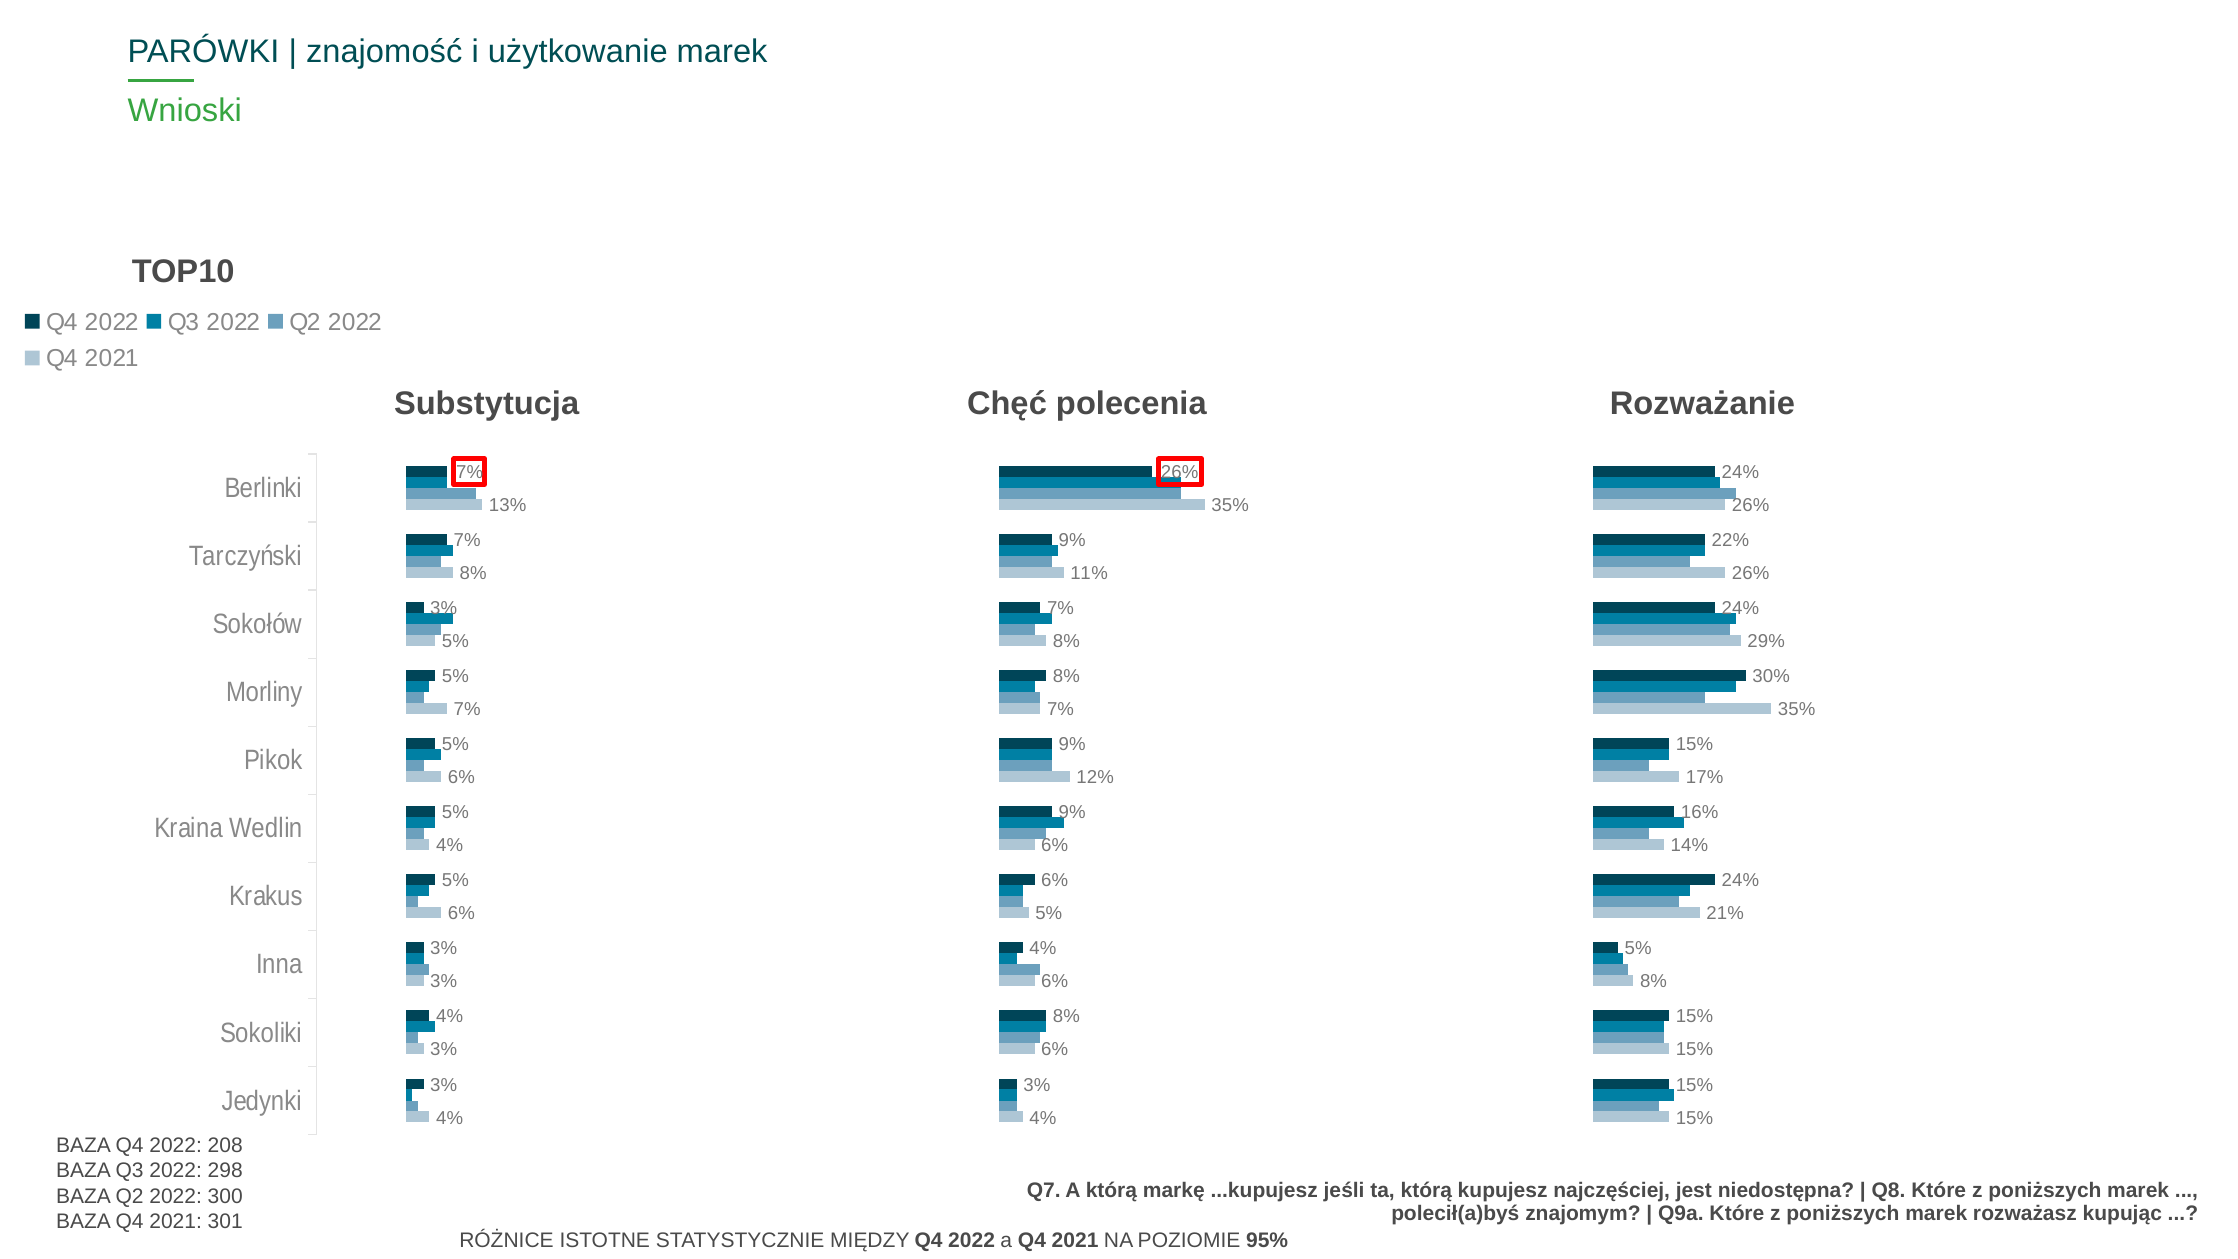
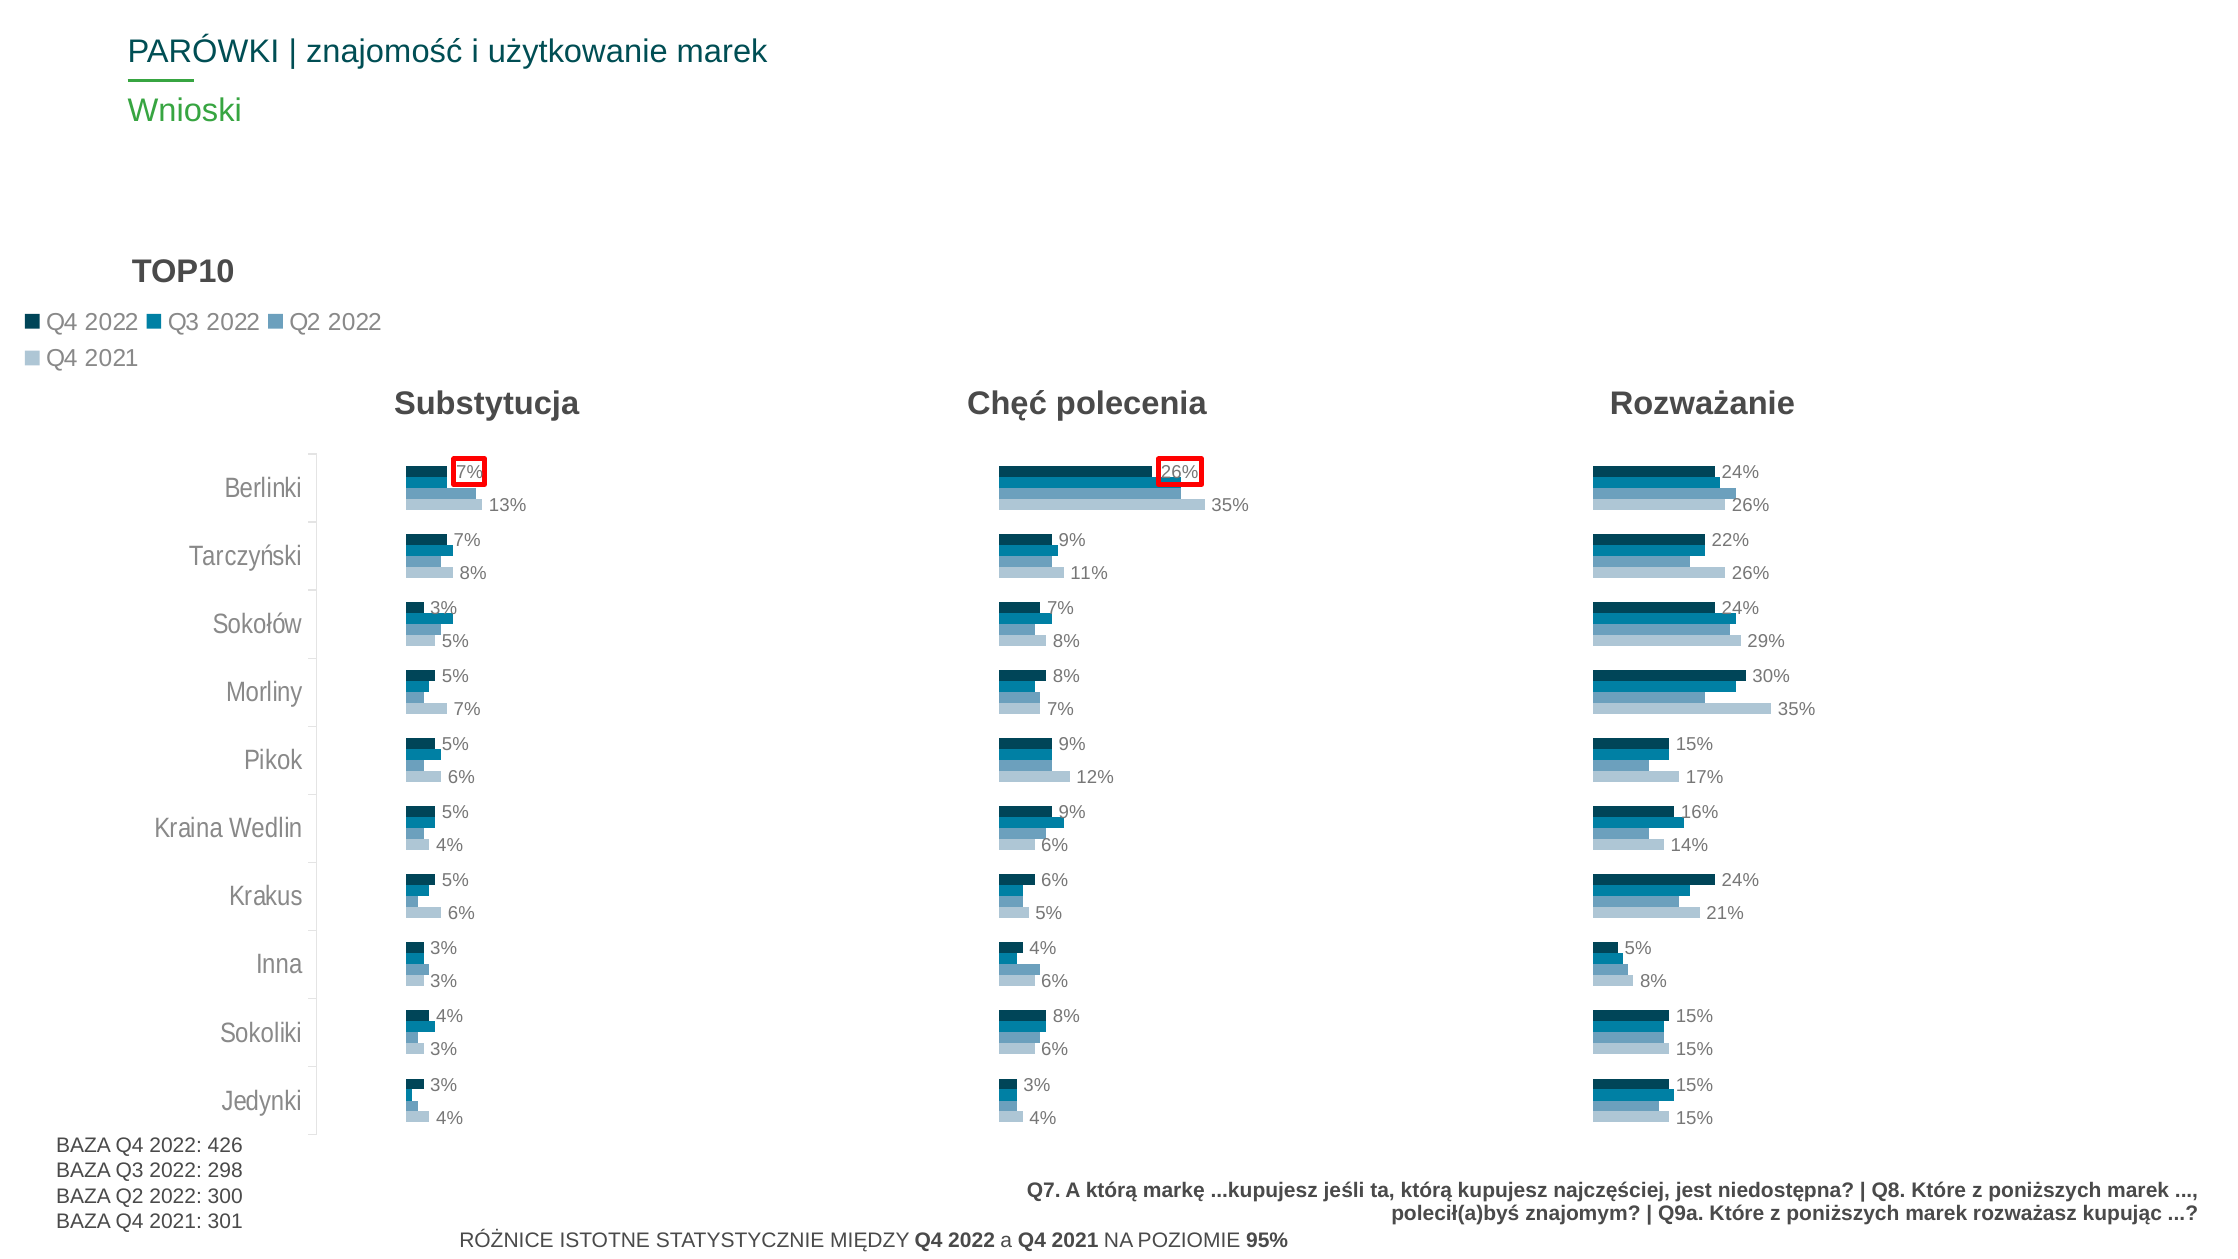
208: 208 -> 426
